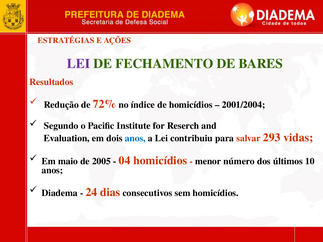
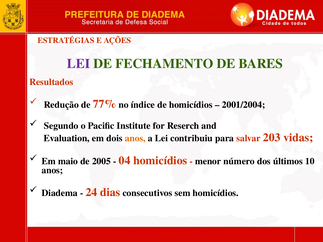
72%: 72% -> 77%
anos at (135, 138) colour: blue -> orange
293: 293 -> 203
